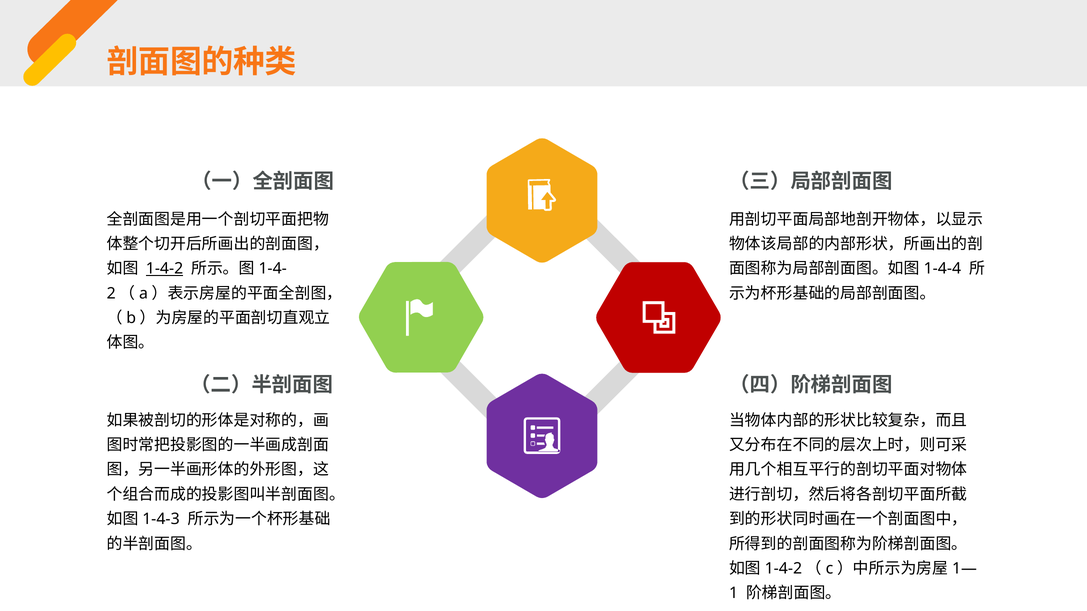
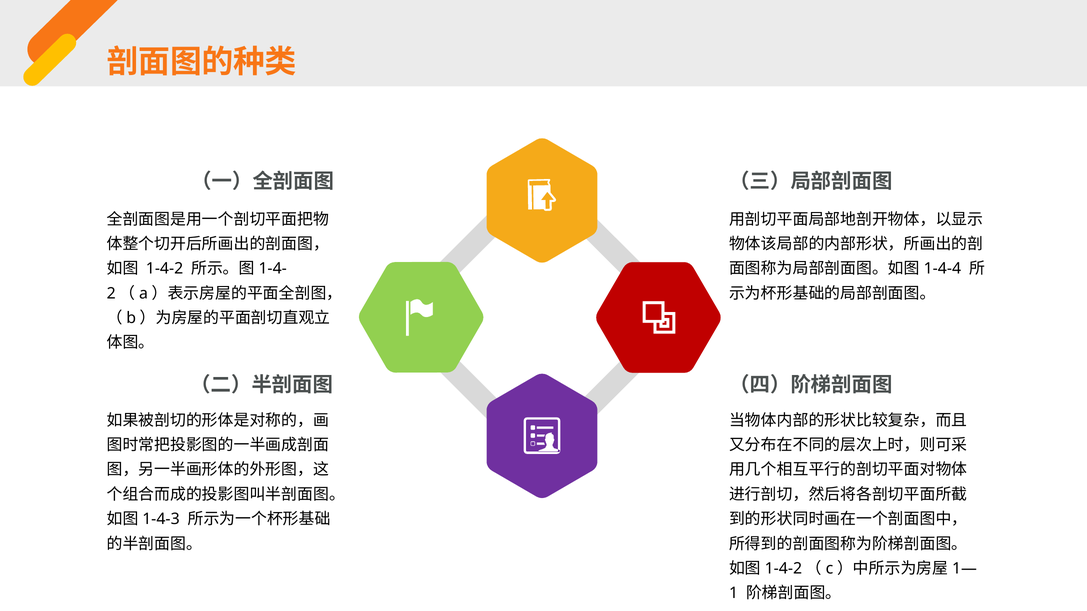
1-4-2 underline: present -> none
